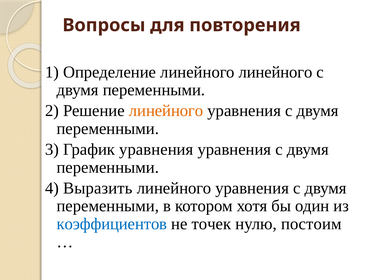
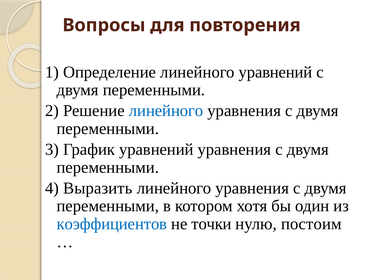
линейного линейного: линейного -> уравнений
линейного at (166, 111) colour: orange -> blue
График уравнения: уравнения -> уравнений
точек: точек -> точки
